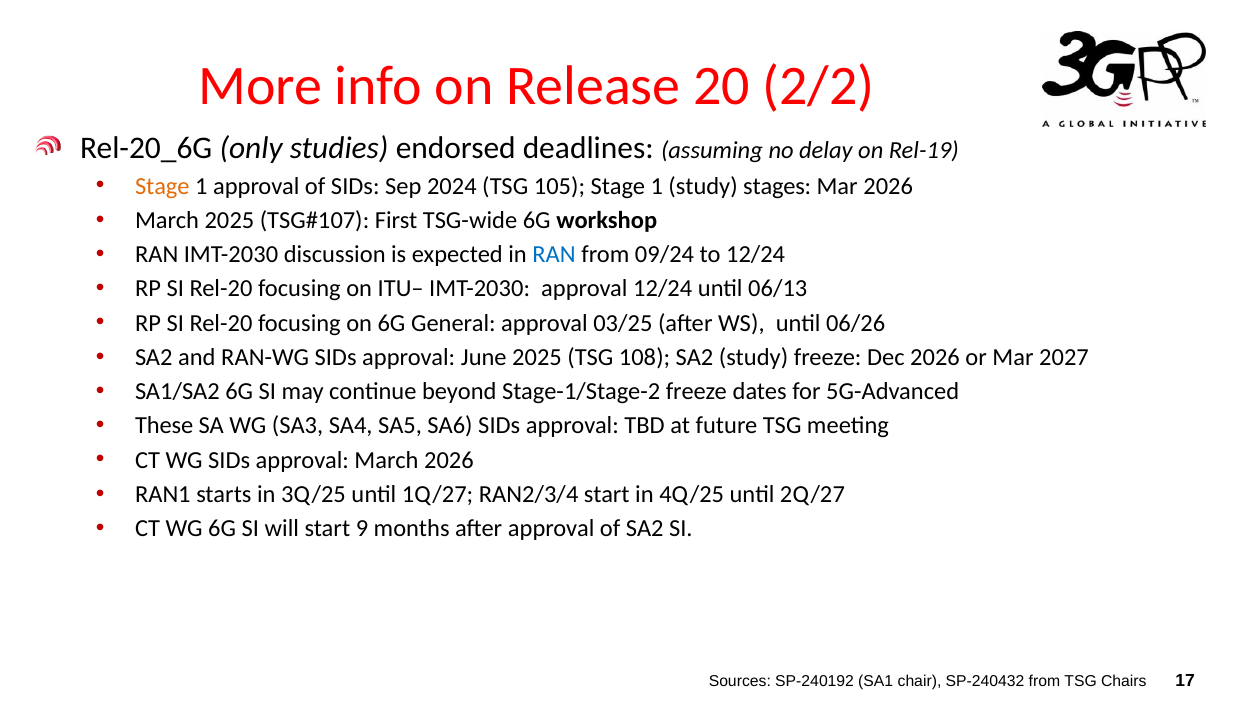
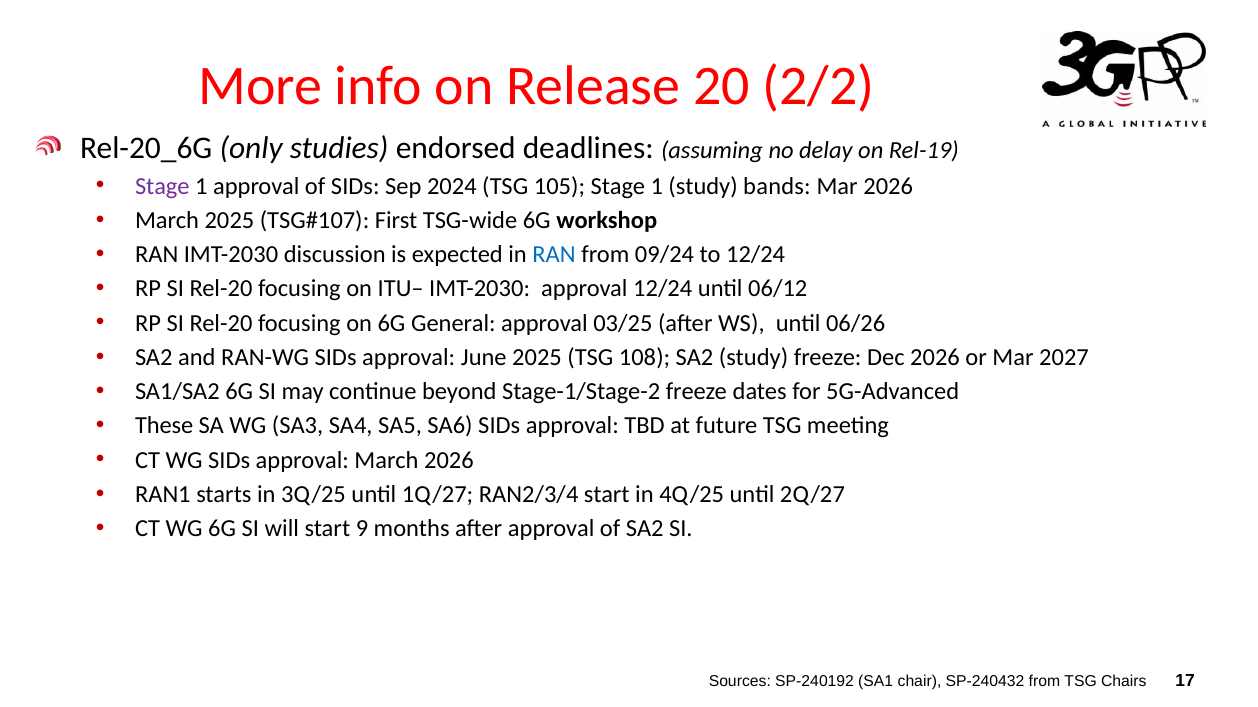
Stage at (162, 186) colour: orange -> purple
stages: stages -> bands
06/13: 06/13 -> 06/12
